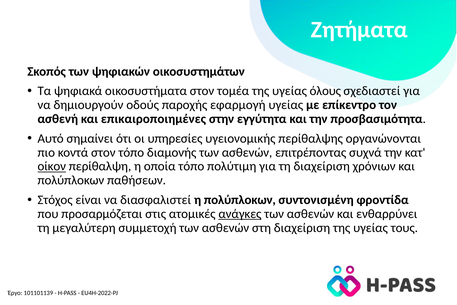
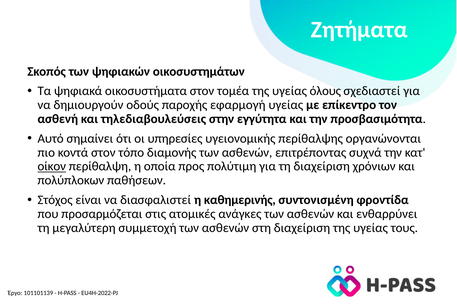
επικαιροποιημένες: επικαιροποιημένες -> τηλεδιαβουλεύσεις
οποία τόπο: τόπο -> προς
η πολύπλοκων: πολύπλοκων -> καθημερινής
ανάγκες underline: present -> none
